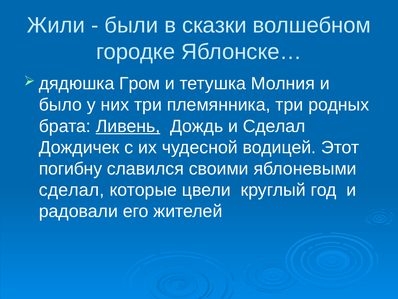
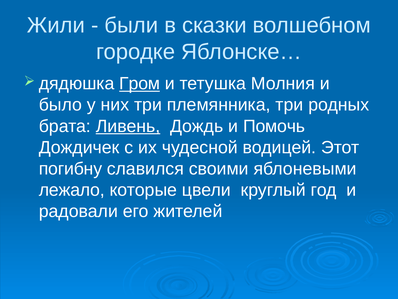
Гром underline: none -> present
и Сделал: Сделал -> Помочь
сделал at (72, 190): сделал -> лежало
